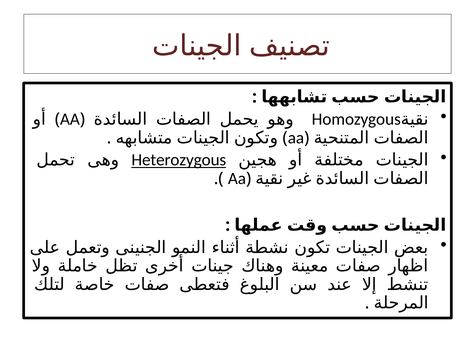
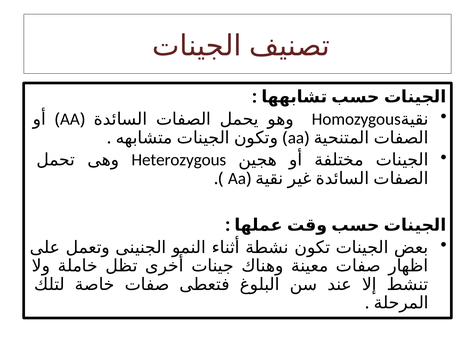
Heterozygous underline: present -> none
